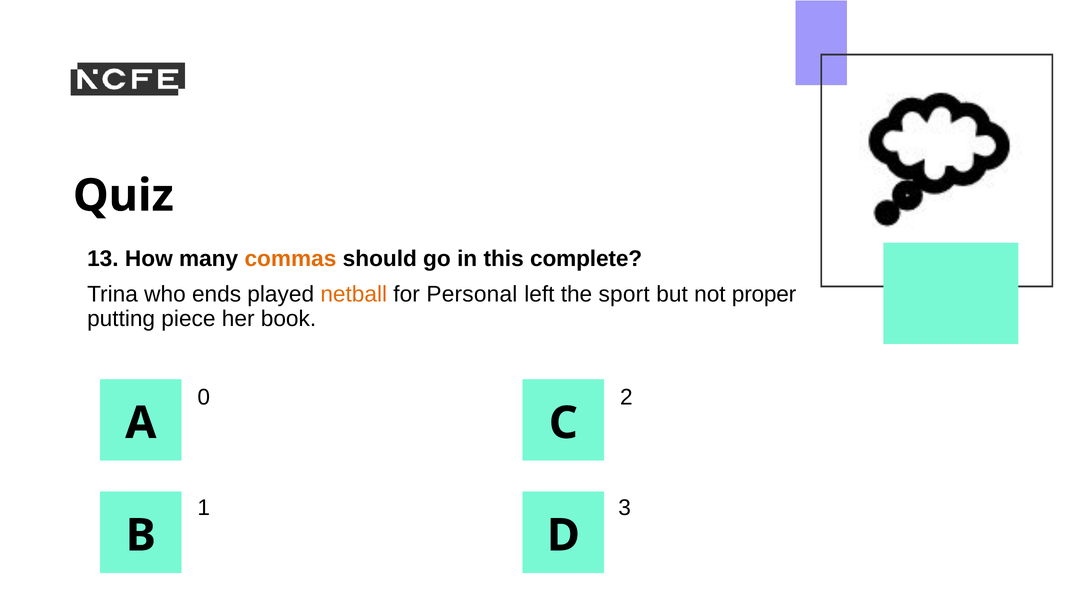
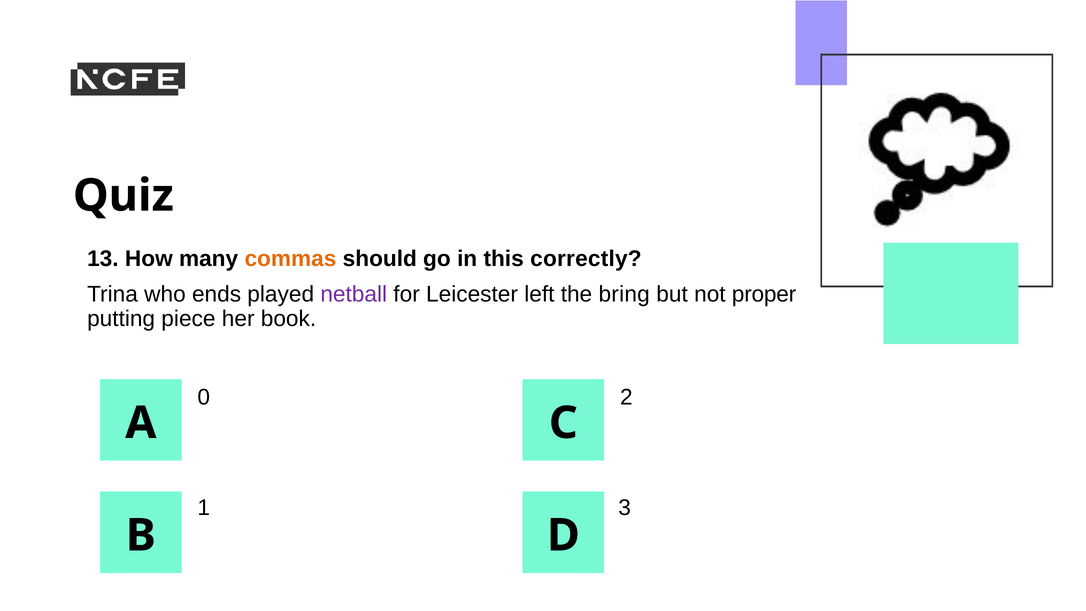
complete: complete -> correctly
netball colour: orange -> purple
Personal: Personal -> Leicester
sport: sport -> bring
